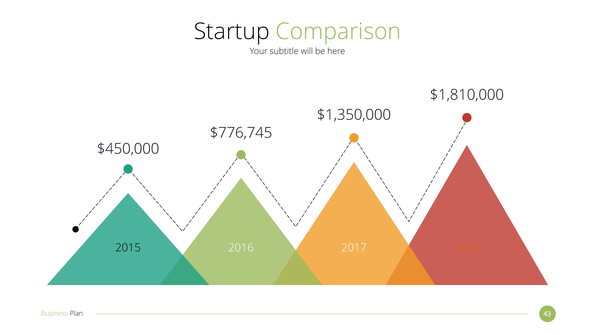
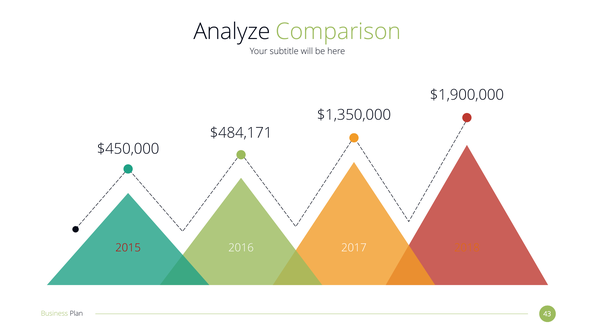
Startup: Startup -> Analyze
$1,810,000: $1,810,000 -> $1,900,000
$776,745: $776,745 -> $484,171
2015 colour: black -> red
